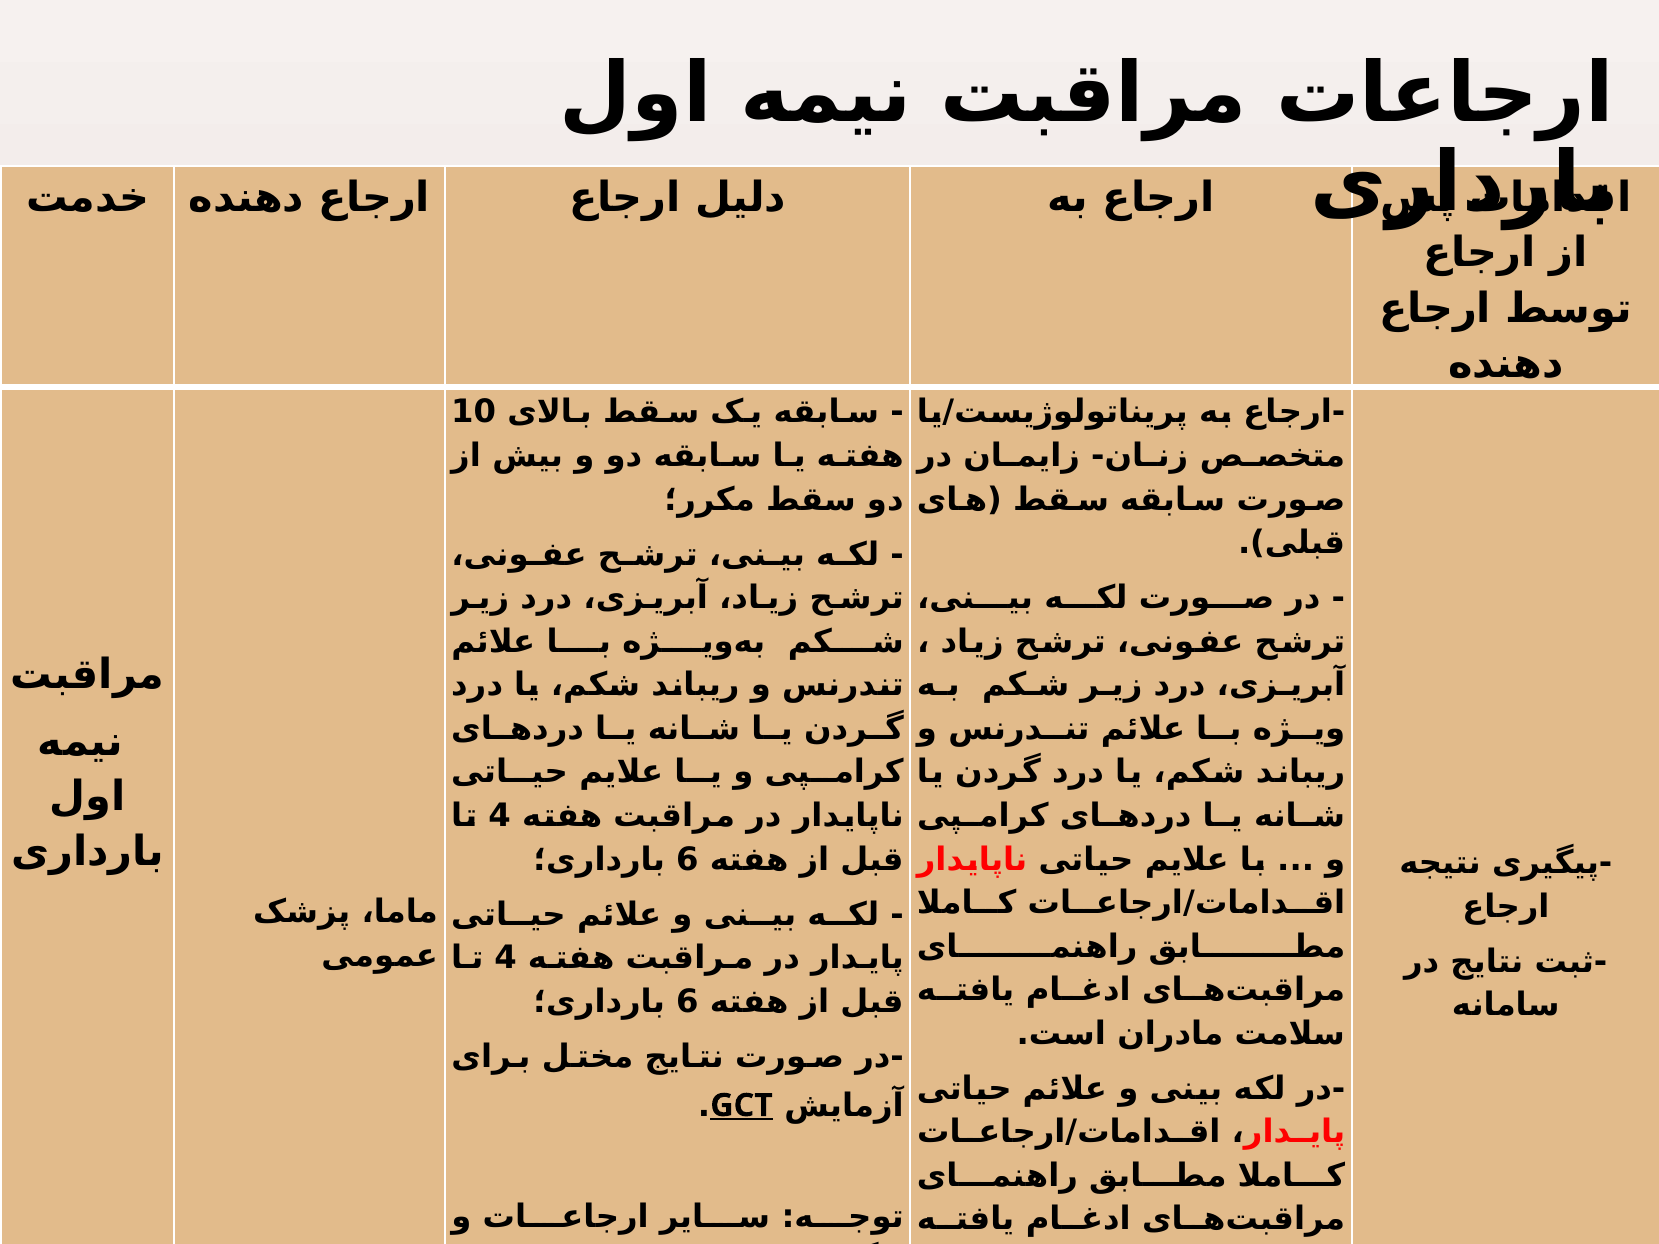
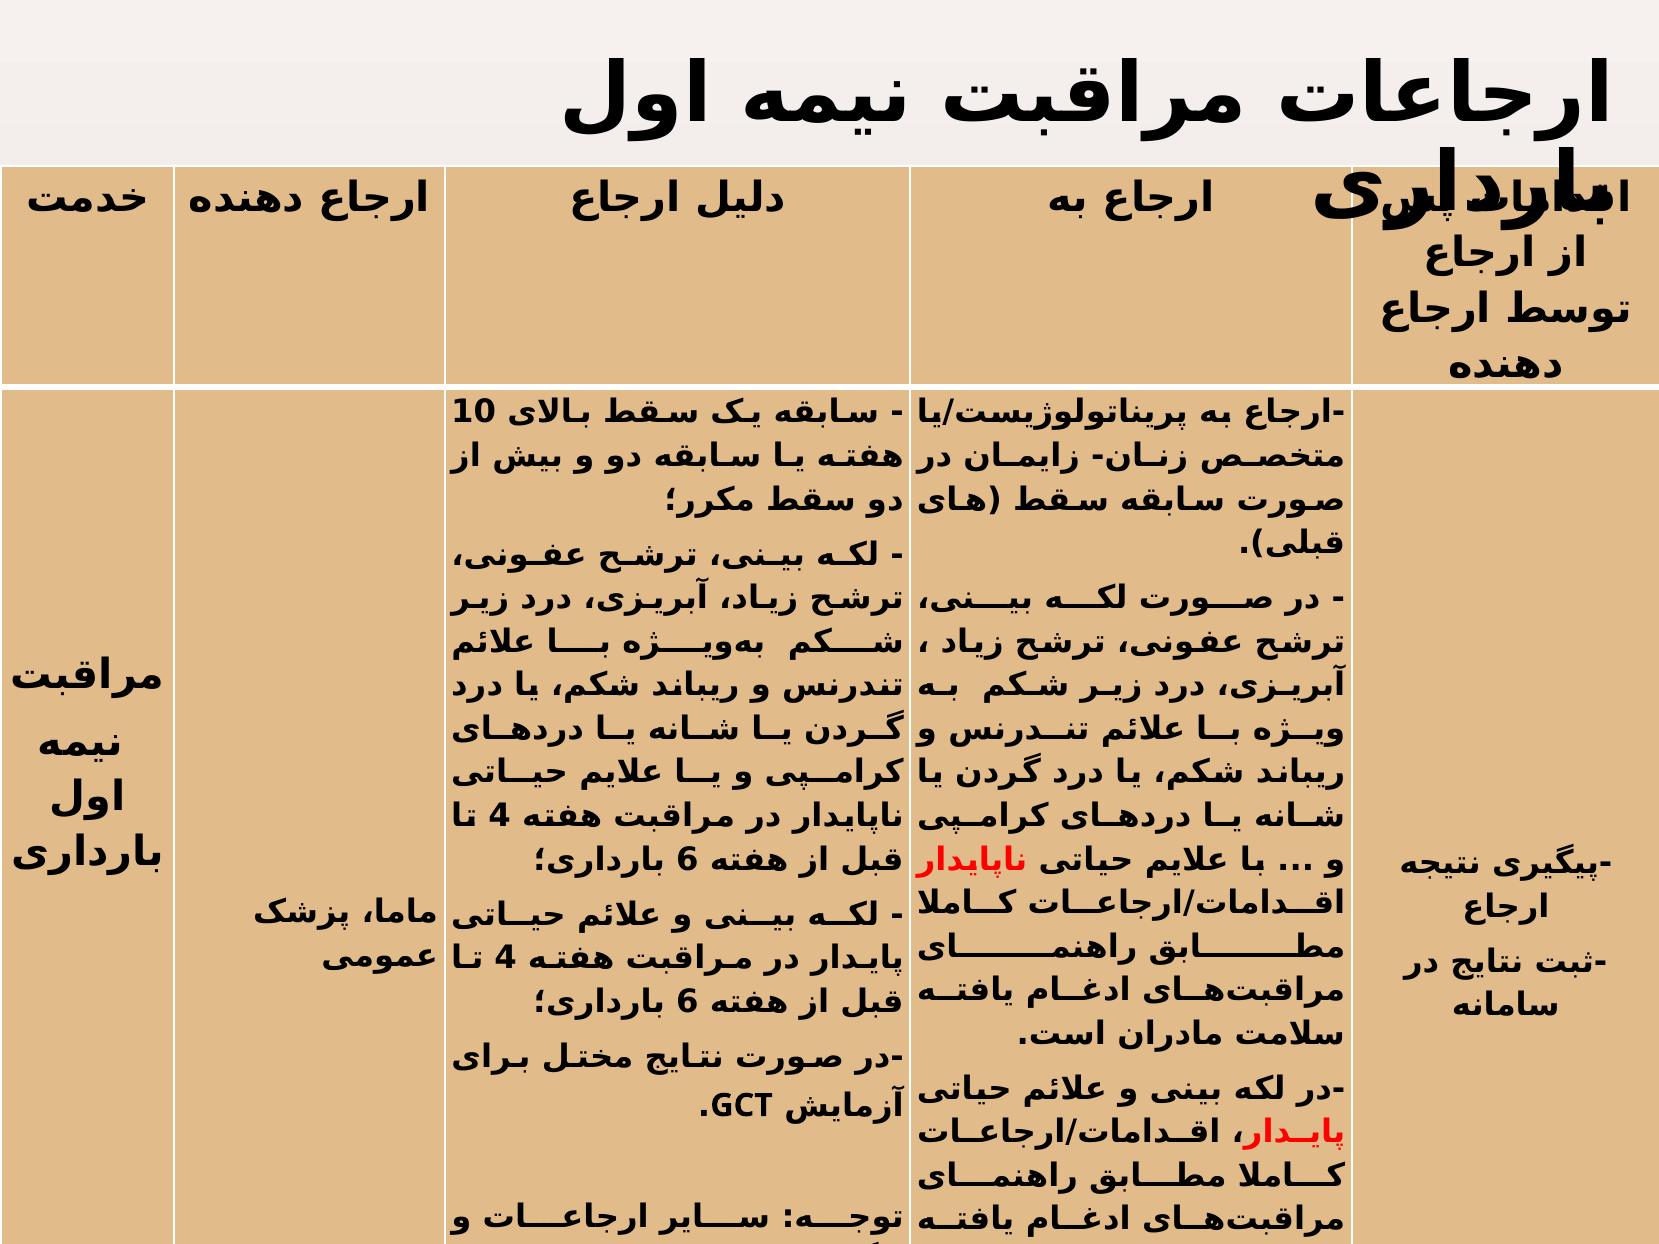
GCT at (742, 1106) underline: present -> none
